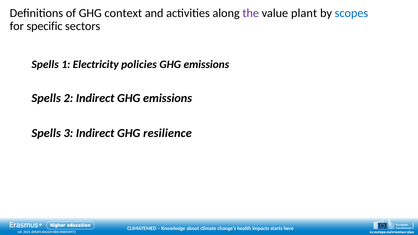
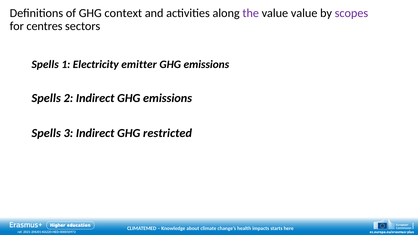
value plant: plant -> value
scopes colour: blue -> purple
specific: specific -> centres
policies: policies -> emitter
resilience: resilience -> restricted
